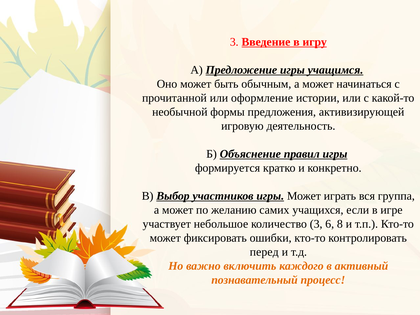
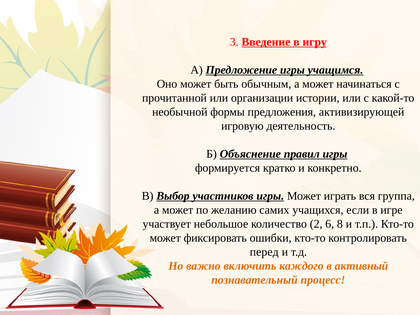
оформление: оформление -> организации
количество 3: 3 -> 2
